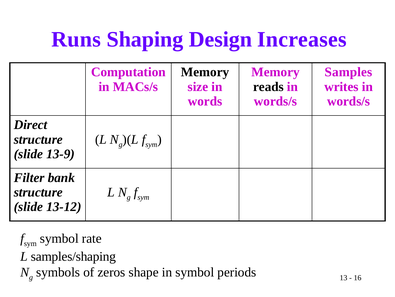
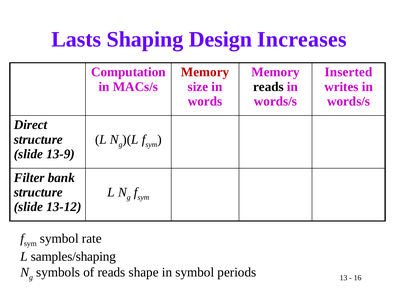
Runs: Runs -> Lasts
Memory at (205, 72) colour: black -> red
Samples: Samples -> Inserted
of zeros: zeros -> reads
